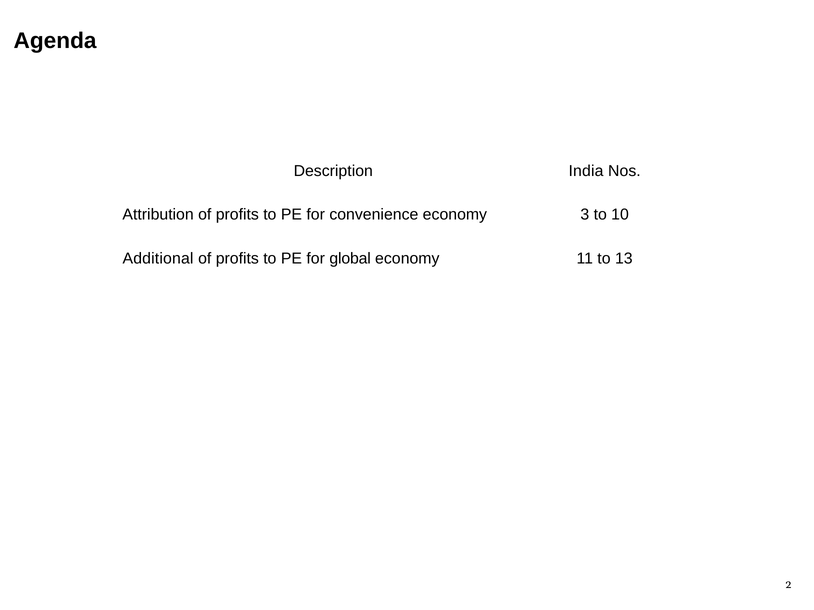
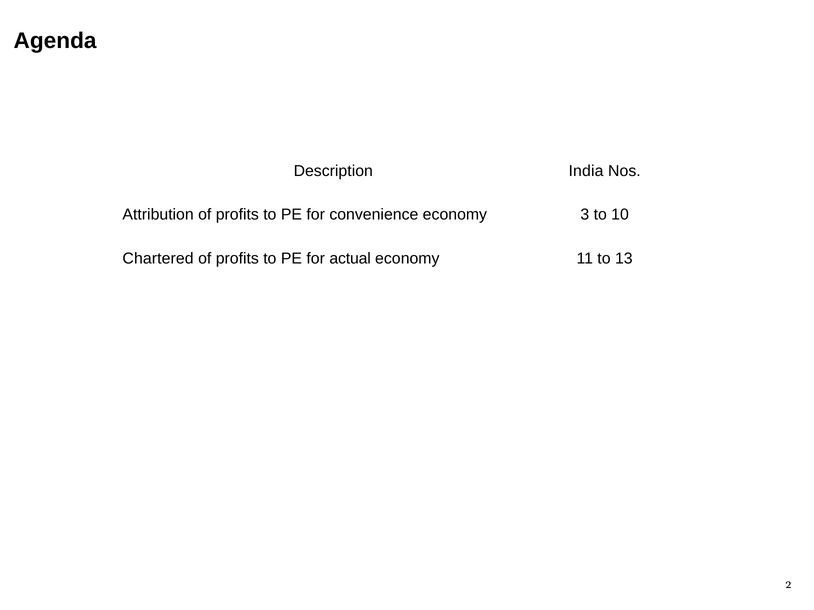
Additional: Additional -> Chartered
global: global -> actual
